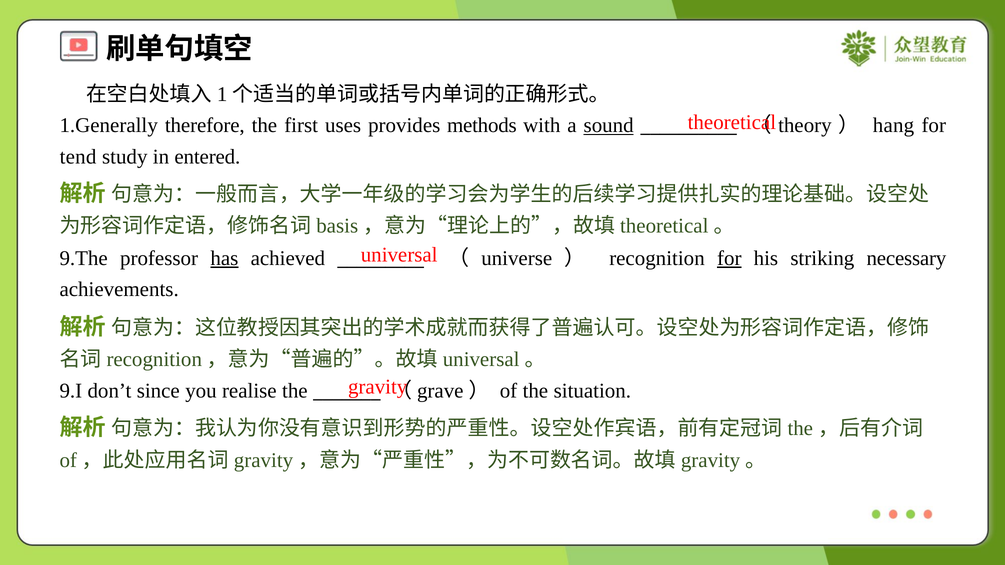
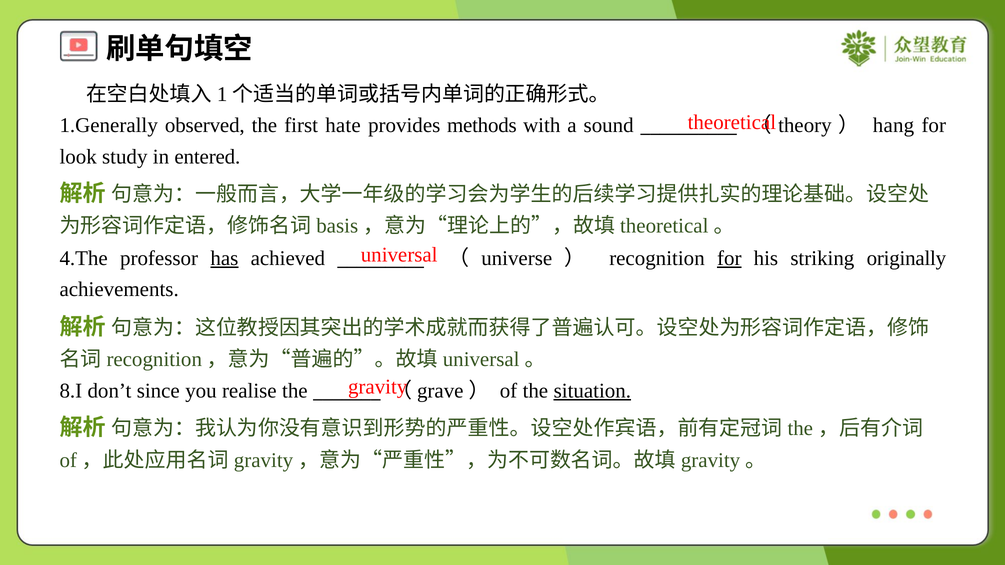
therefore: therefore -> observed
uses: uses -> hate
sound underline: present -> none
tend: tend -> look
9.The: 9.The -> 4.The
necessary: necessary -> originally
9.I: 9.I -> 8.I
situation underline: none -> present
